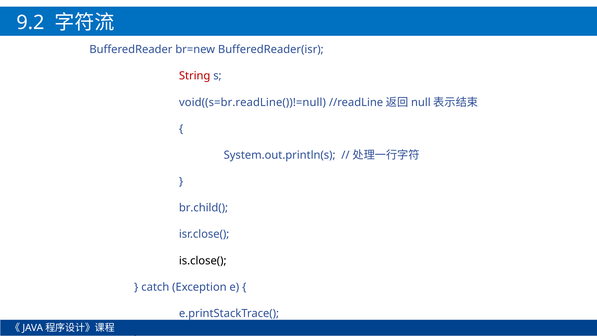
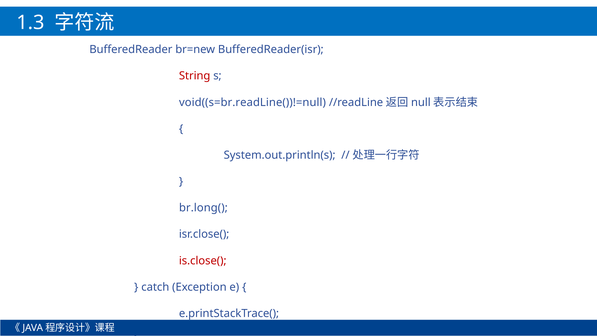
9.2: 9.2 -> 1.3
br.child(: br.child( -> br.long(
is.close( colour: black -> red
